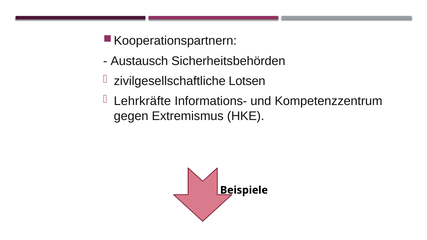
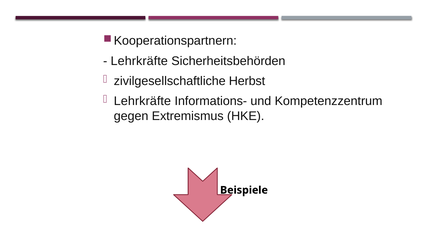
Austausch at (139, 61): Austausch -> Lehrkräfte
Lotsen: Lotsen -> Herbst
